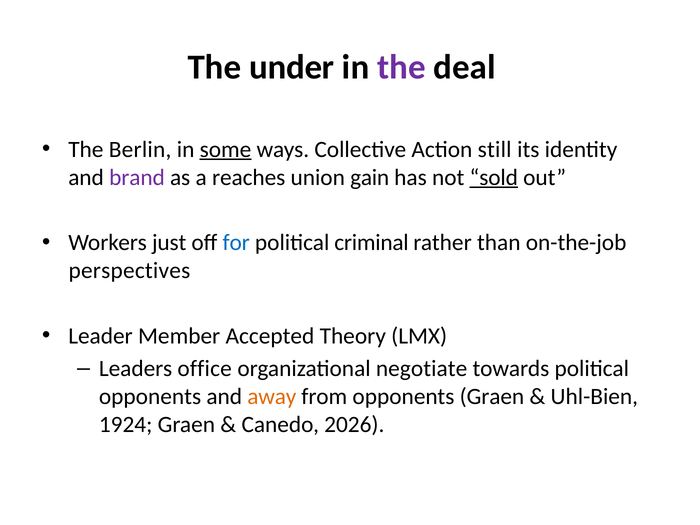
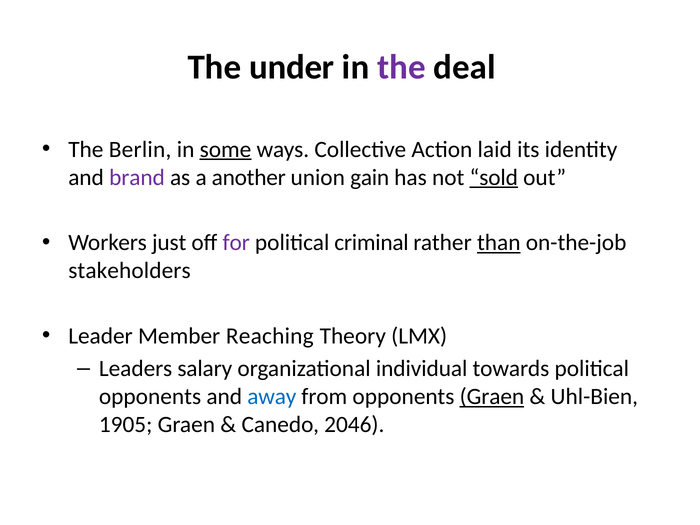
still: still -> laid
reaches: reaches -> another
for colour: blue -> purple
than underline: none -> present
perspectives: perspectives -> stakeholders
Accepted: Accepted -> Reaching
office: office -> salary
negotiate: negotiate -> individual
away colour: orange -> blue
Graen at (492, 397) underline: none -> present
1924: 1924 -> 1905
2026: 2026 -> 2046
